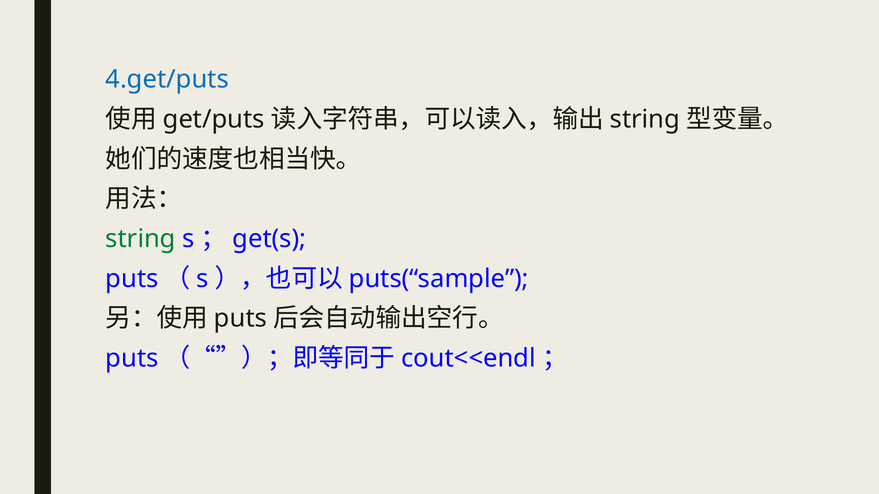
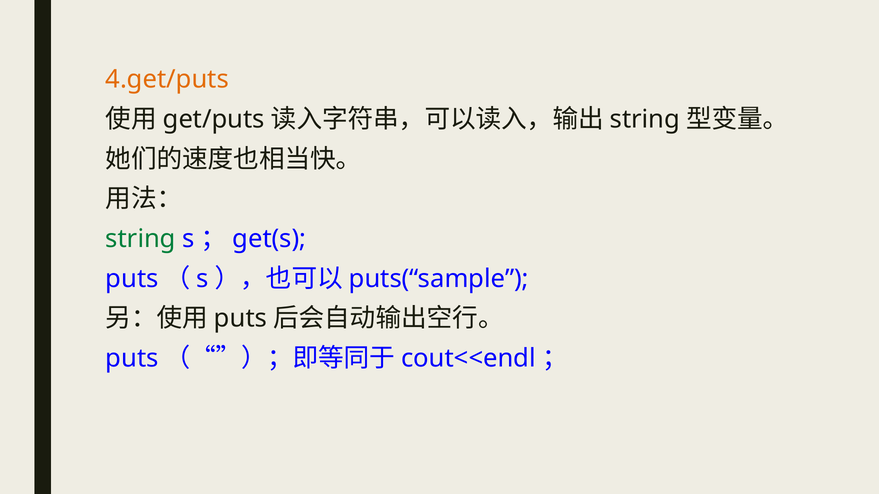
4.get/puts colour: blue -> orange
